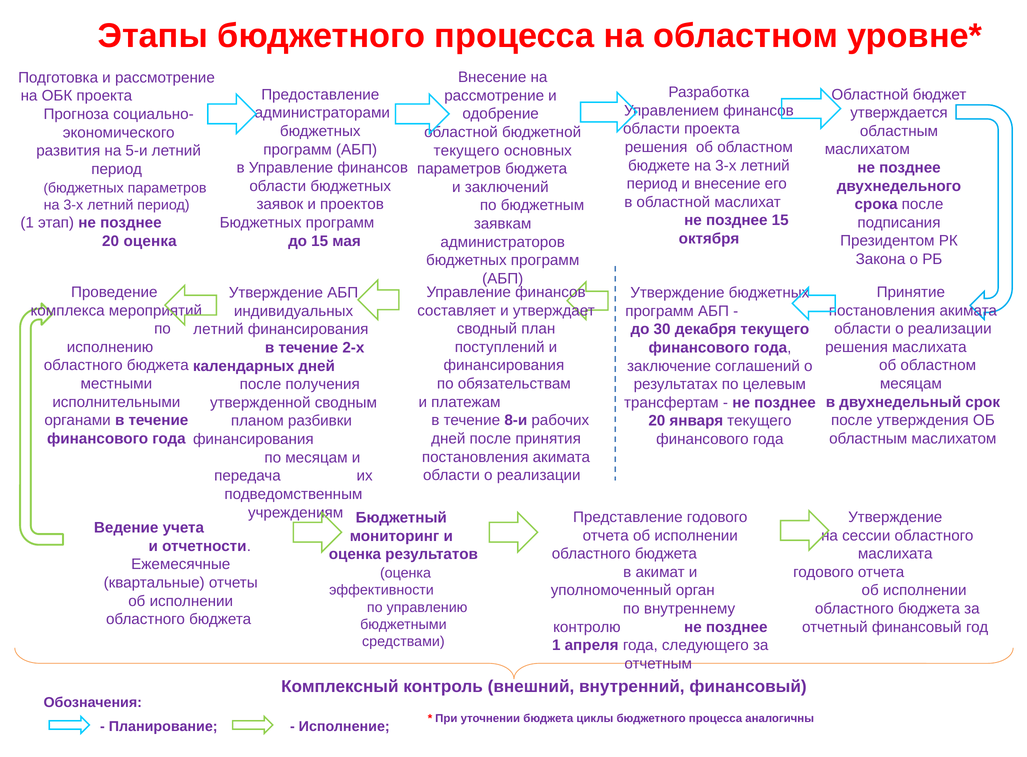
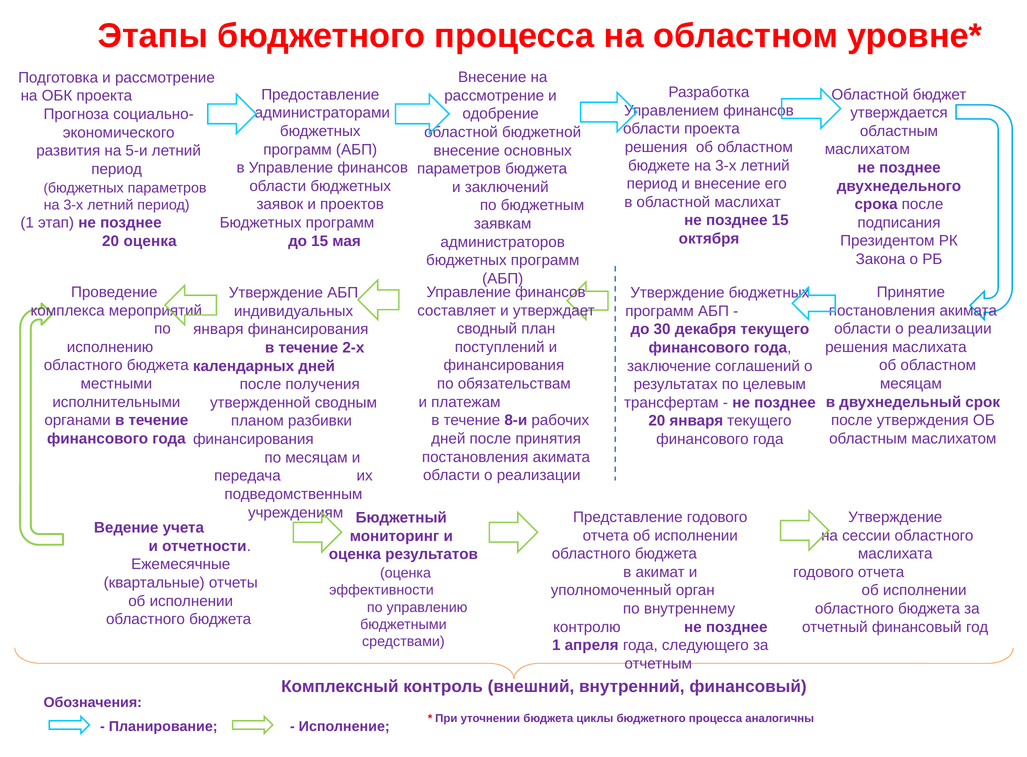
текущего at (467, 150): текущего -> внесение
летний at (218, 329): летний -> января
